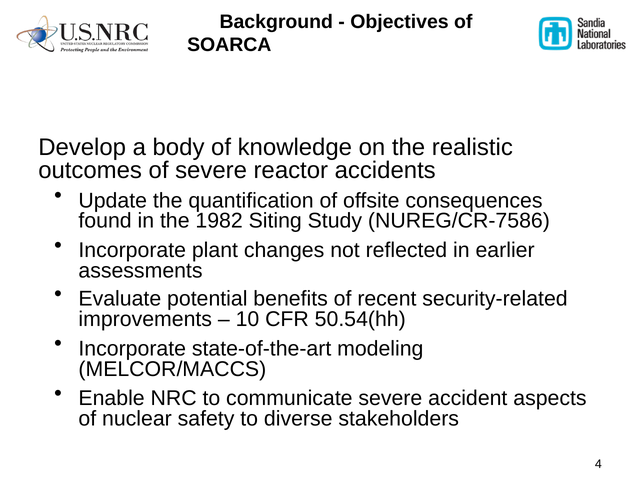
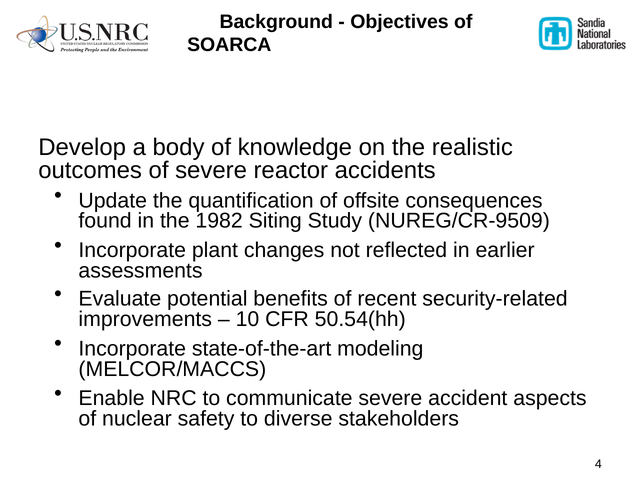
NUREG/CR-7586: NUREG/CR-7586 -> NUREG/CR-9509
